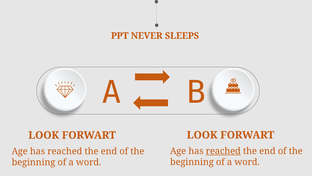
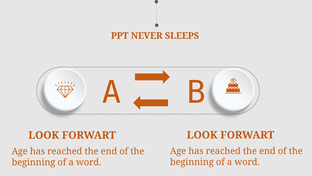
reached at (223, 151) underline: present -> none
